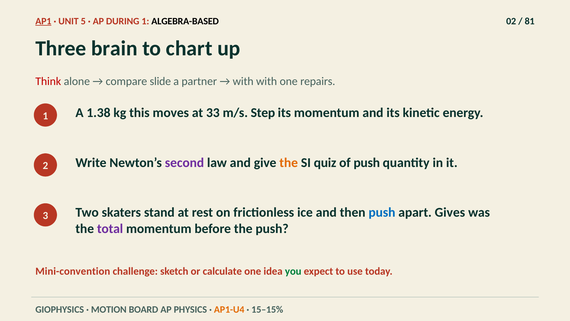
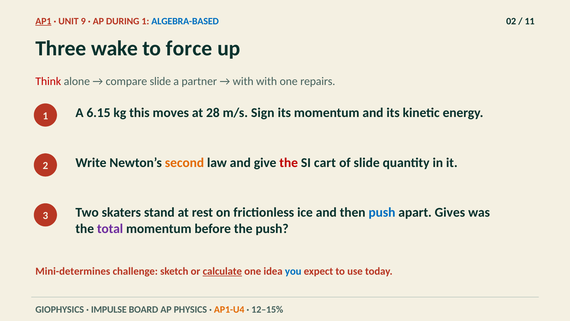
5: 5 -> 9
ALGEBRA-BASED colour: black -> blue
81: 81 -> 11
brain: brain -> wake
chart: chart -> force
1.38: 1.38 -> 6.15
33: 33 -> 28
Step: Step -> Sign
second colour: purple -> orange
the at (289, 162) colour: orange -> red
quiz: quiz -> cart
of push: push -> slide
Mini-convention: Mini-convention -> Mini-determines
calculate underline: none -> present
you colour: green -> blue
MOTION: MOTION -> IMPULSE
15–15%: 15–15% -> 12–15%
